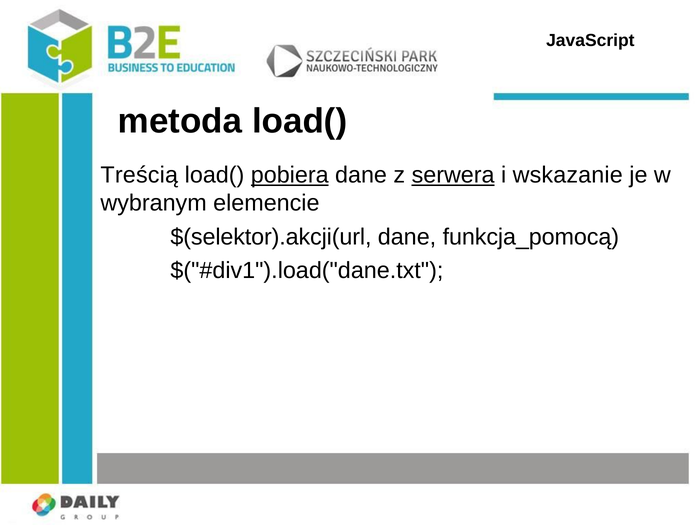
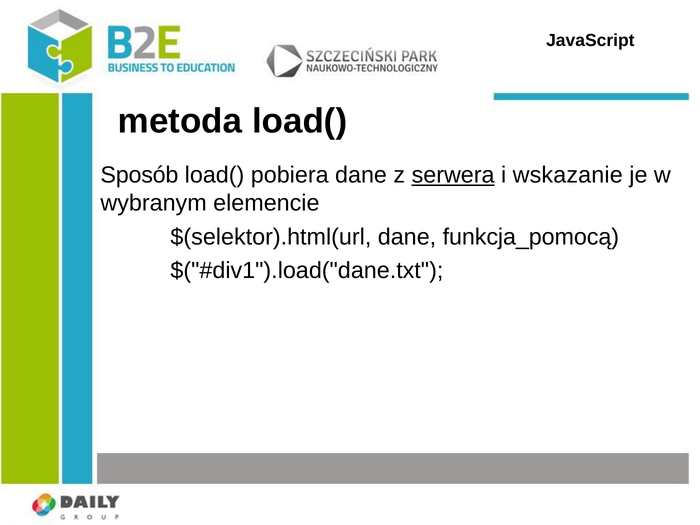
Treścią: Treścią -> Sposób
pobiera underline: present -> none
$(selektor).akcji(url: $(selektor).akcji(url -> $(selektor).html(url
